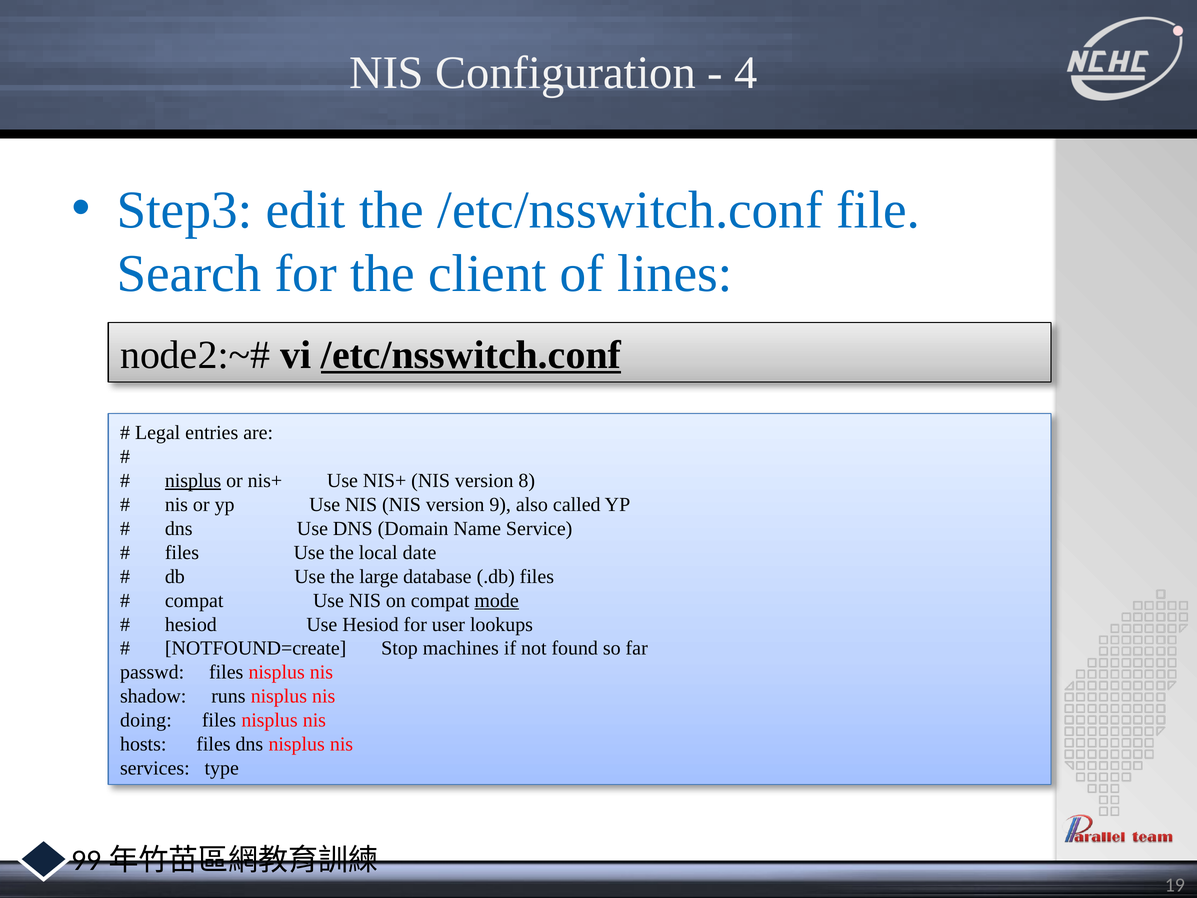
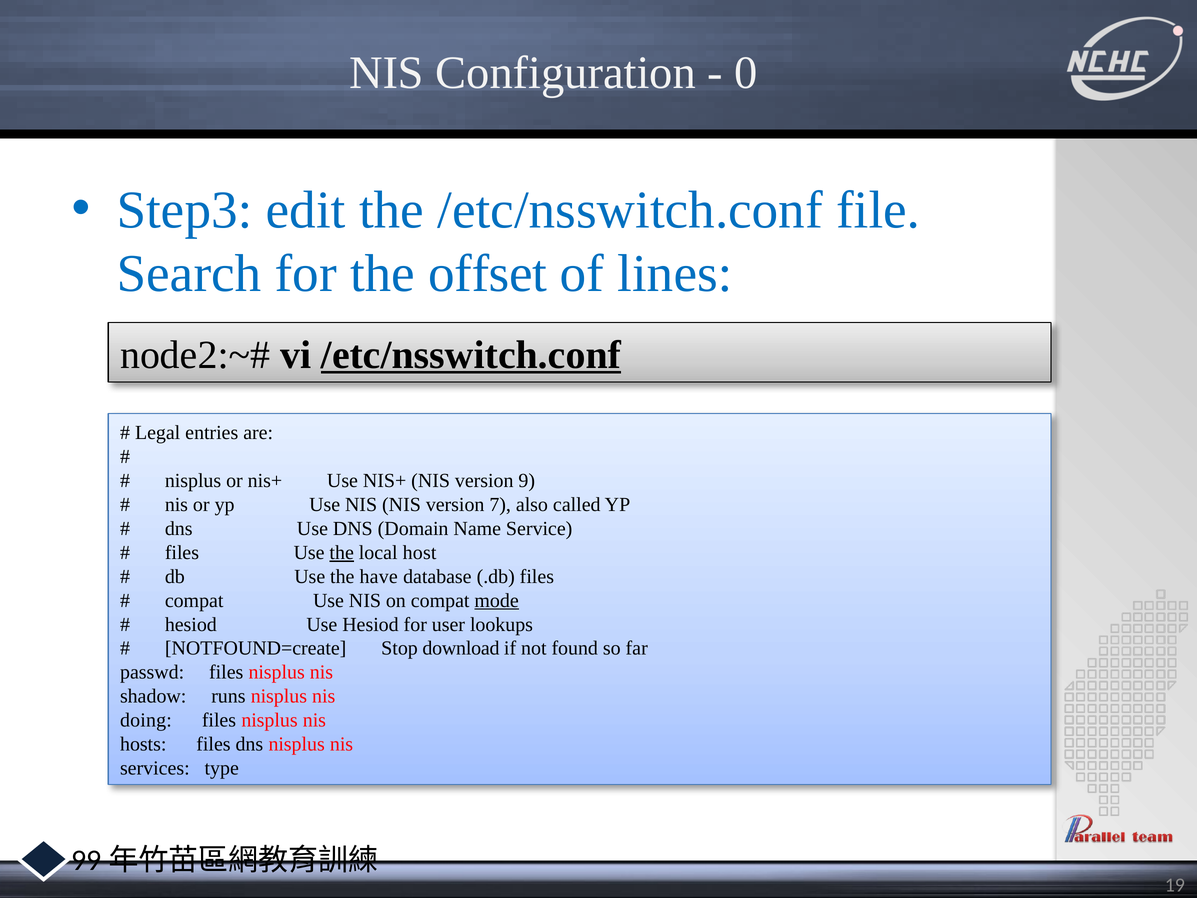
4: 4 -> 0
client: client -> offset
nisplus at (193, 481) underline: present -> none
8: 8 -> 9
9: 9 -> 7
the at (342, 552) underline: none -> present
date: date -> host
large: large -> have
machines: machines -> download
